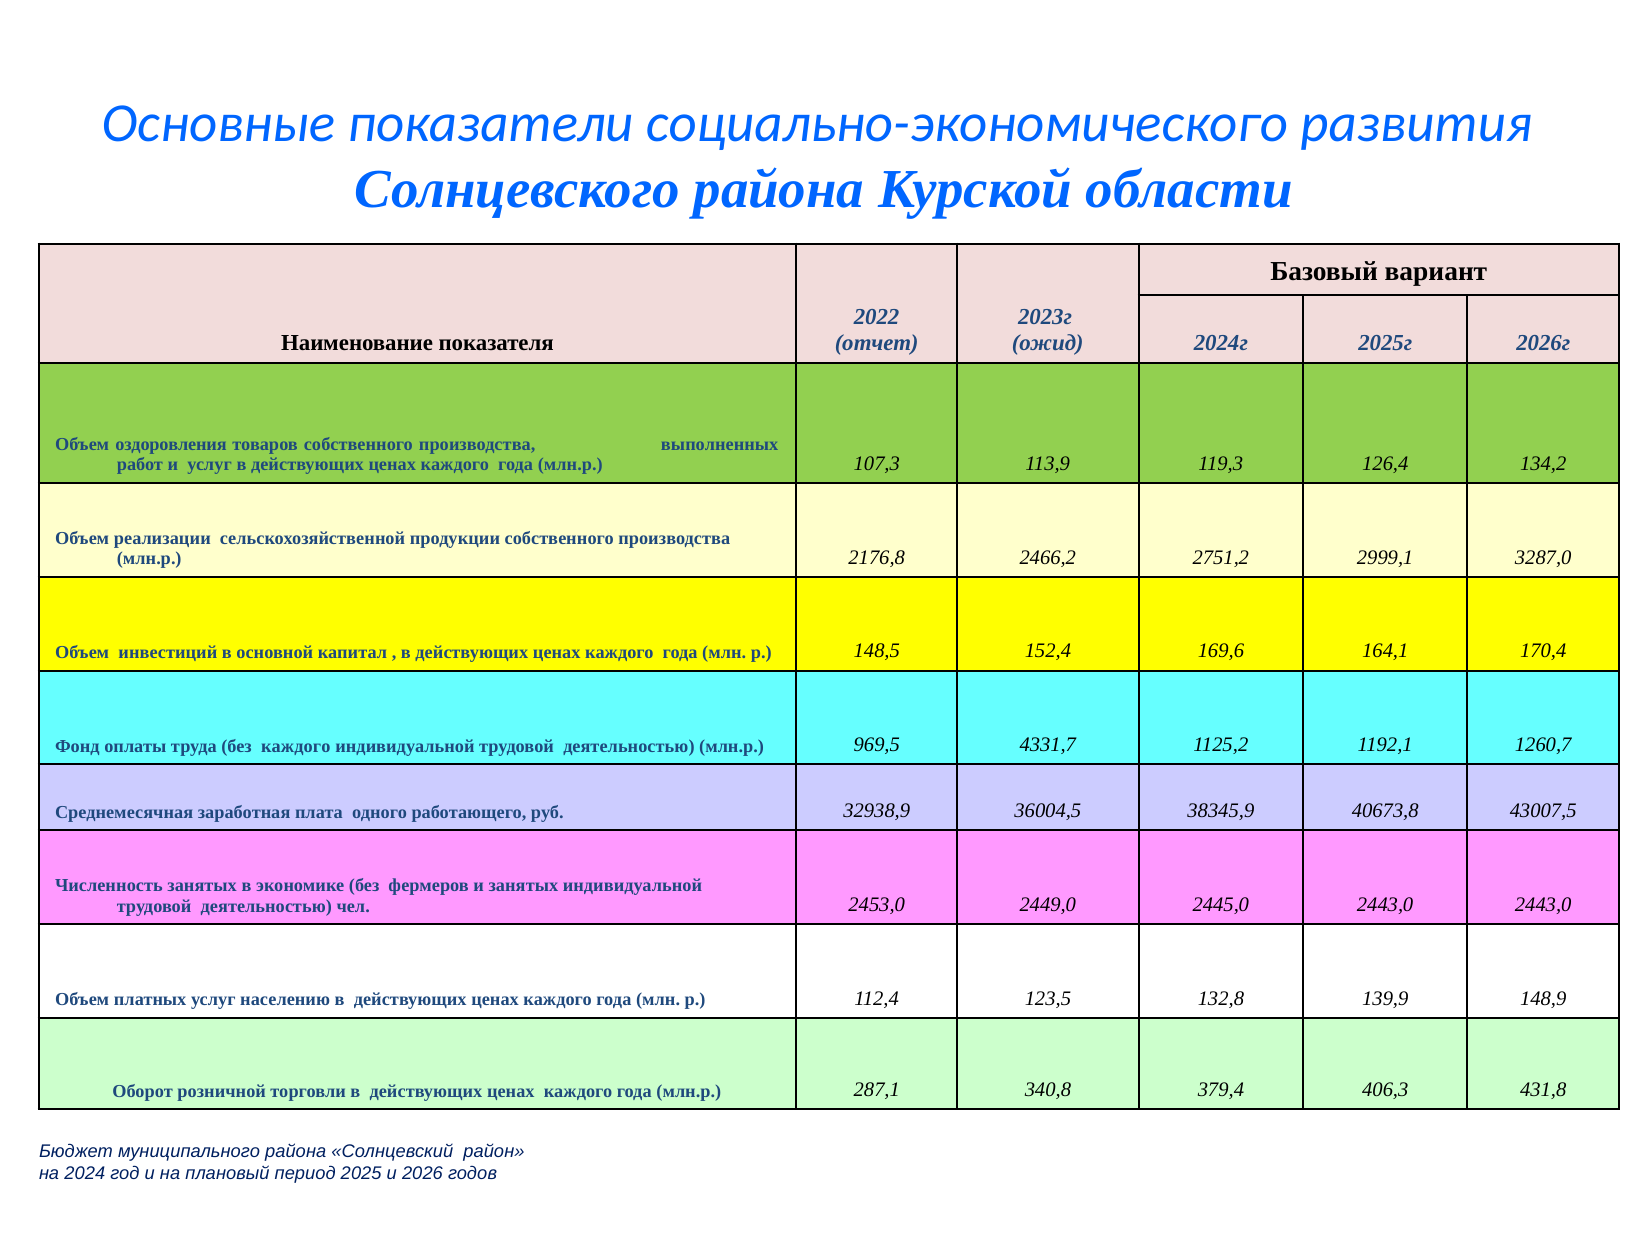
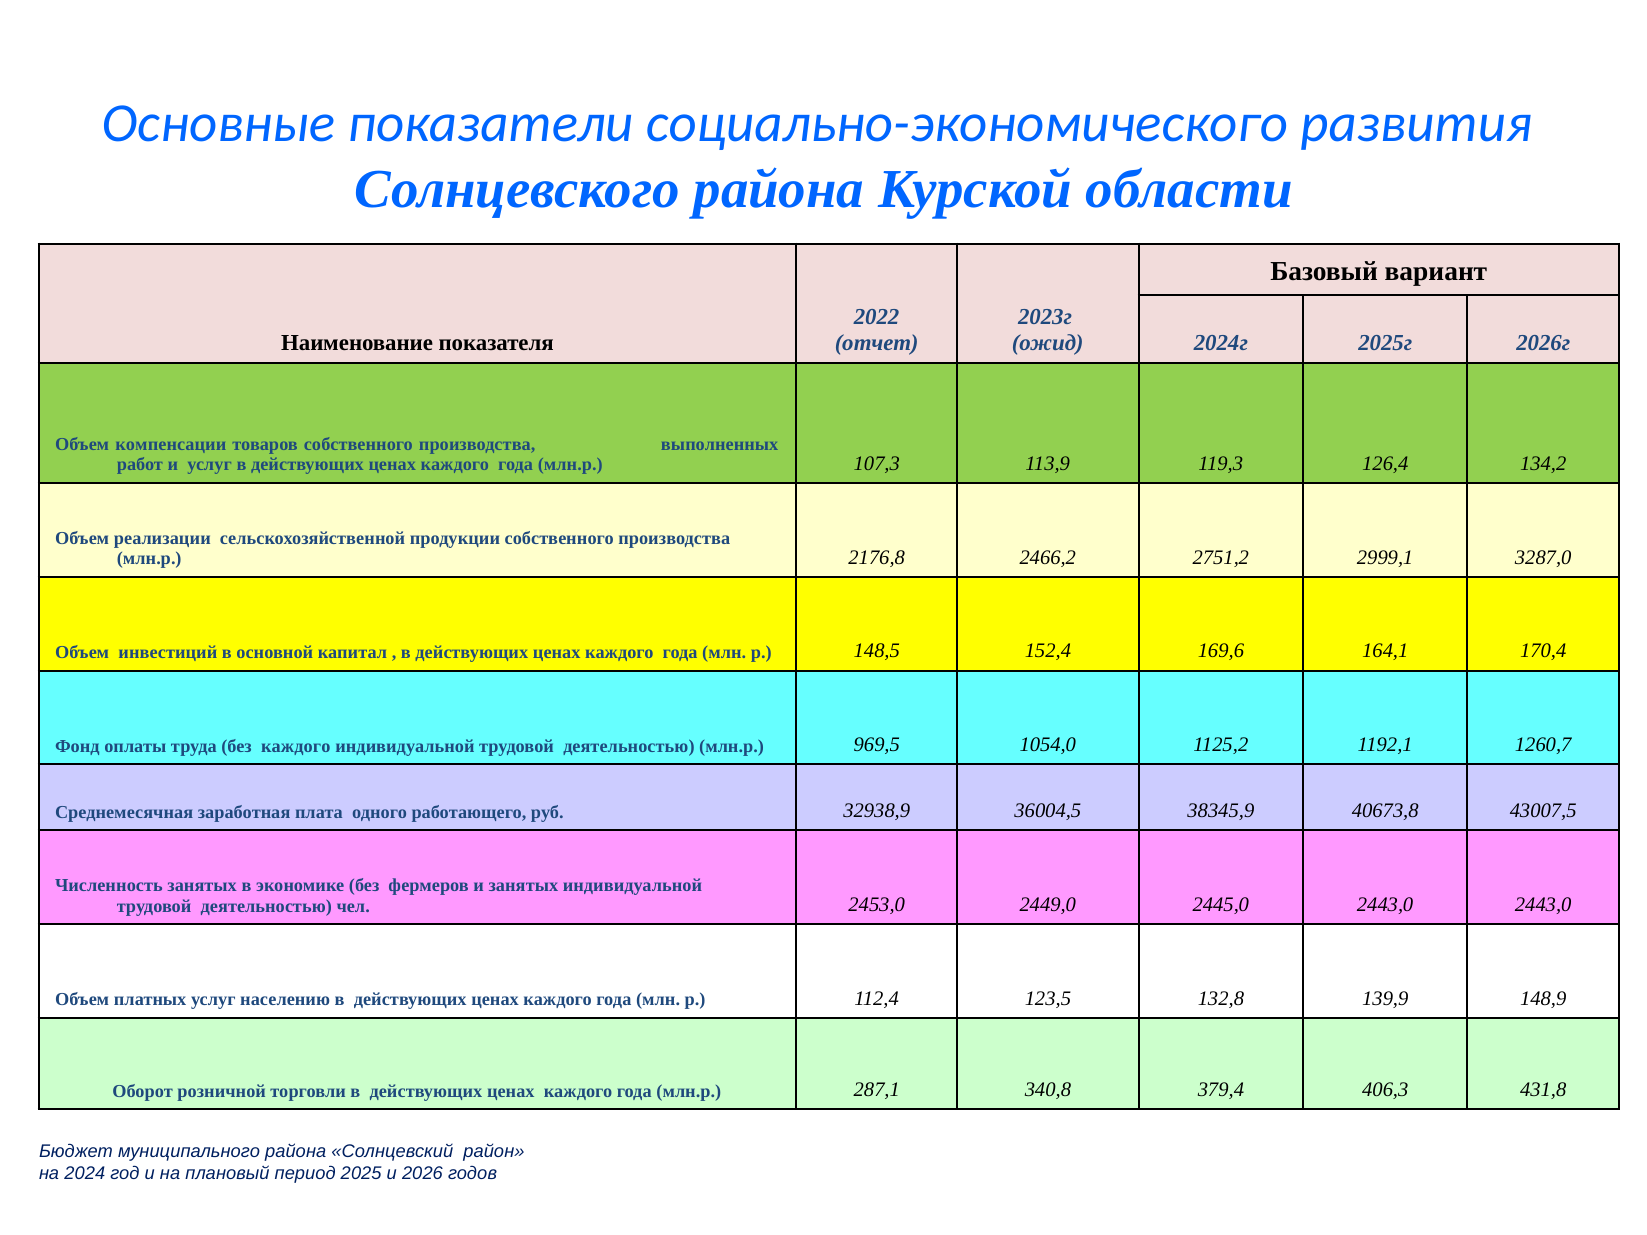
оздоровления: оздоровления -> компенсации
4331,7: 4331,7 -> 1054,0
